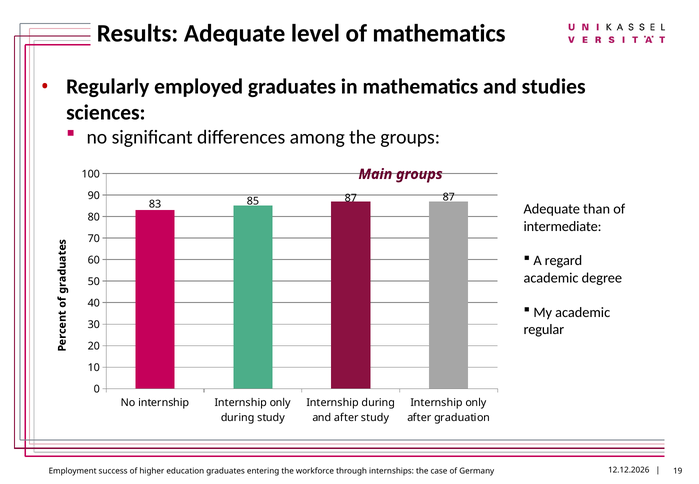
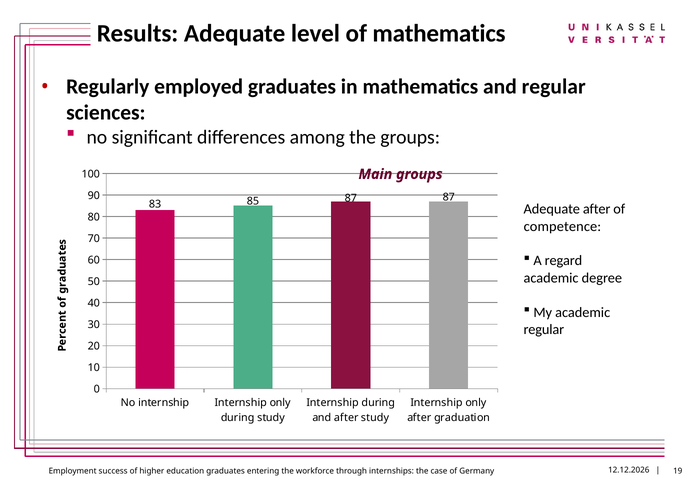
and studies: studies -> regular
Adequate than: than -> after
intermediate: intermediate -> competence
